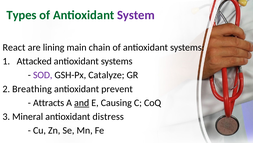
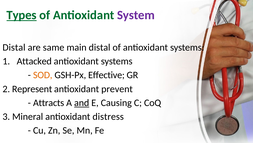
Types underline: none -> present
React at (14, 47): React -> Distal
lining: lining -> same
main chain: chain -> distal
SOD colour: purple -> orange
Catalyze: Catalyze -> Effective
Breathing: Breathing -> Represent
